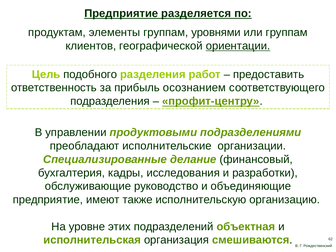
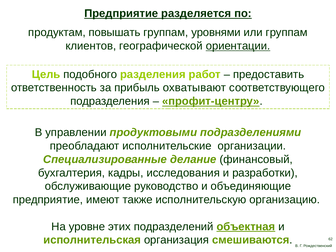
элементы: элементы -> повышать
осознанием: осознанием -> охватывают
объектная underline: none -> present
